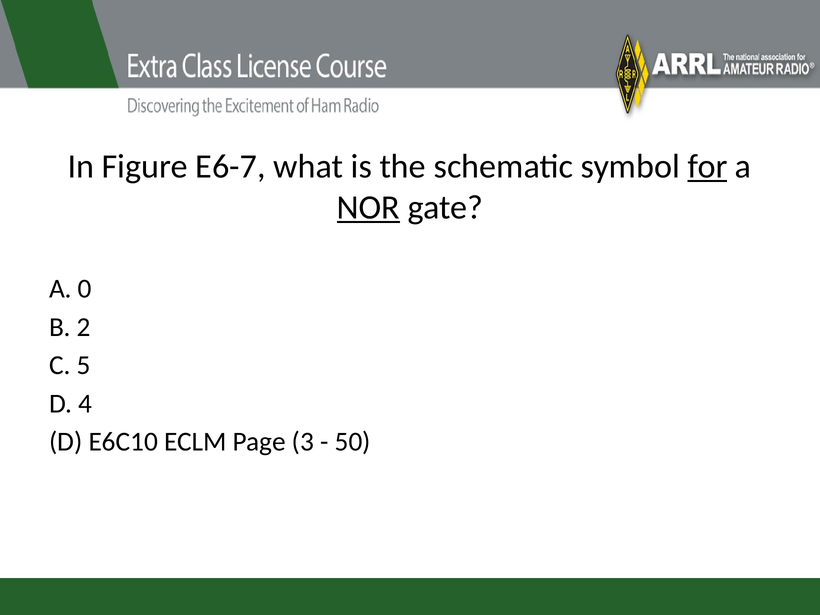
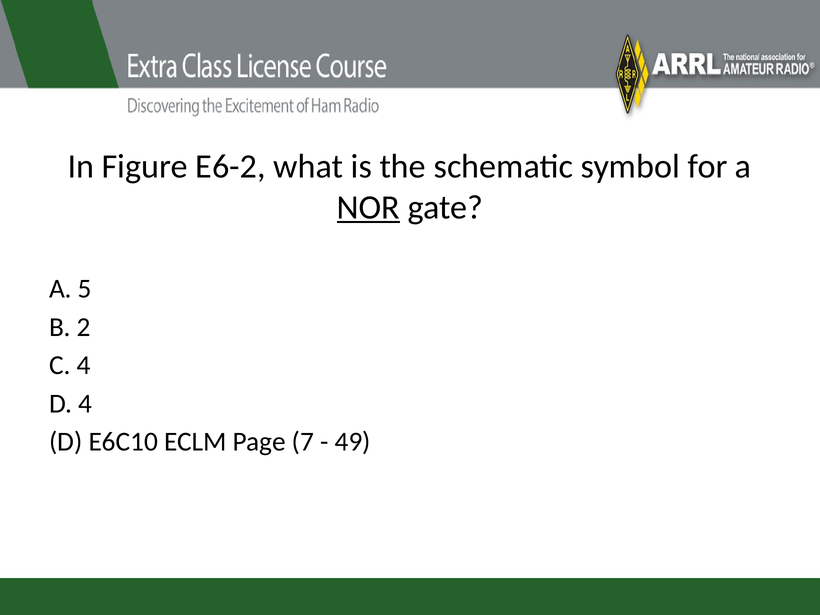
E6-7: E6-7 -> E6-2
for underline: present -> none
0: 0 -> 5
C 5: 5 -> 4
3: 3 -> 7
50: 50 -> 49
